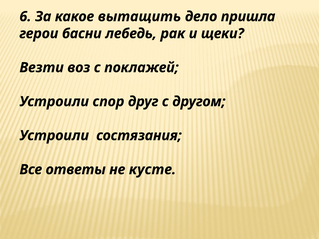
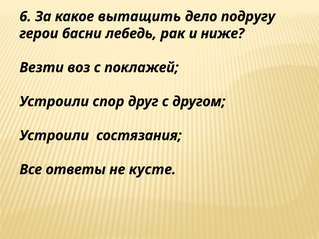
пришла: пришла -> подругу
щеки: щеки -> ниже
